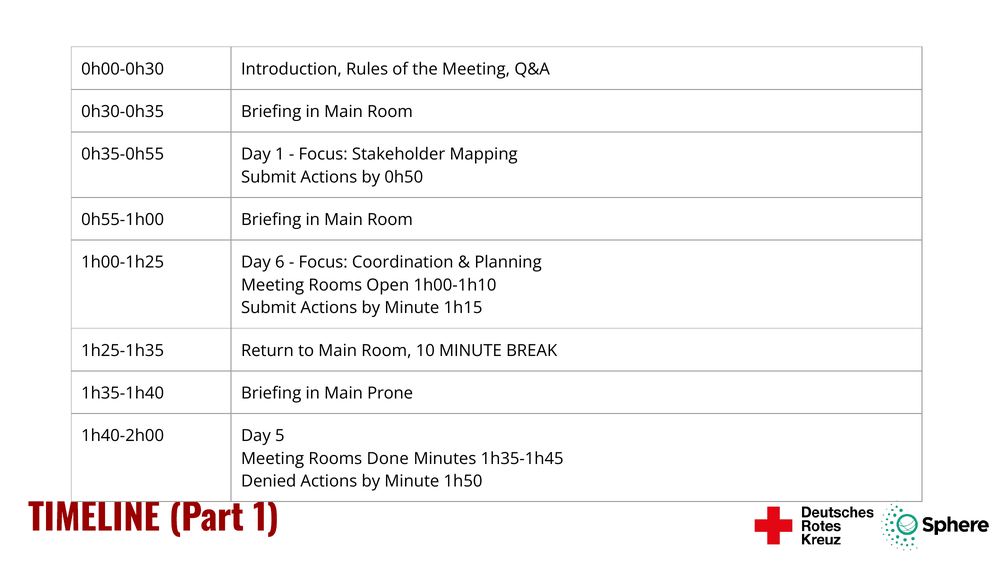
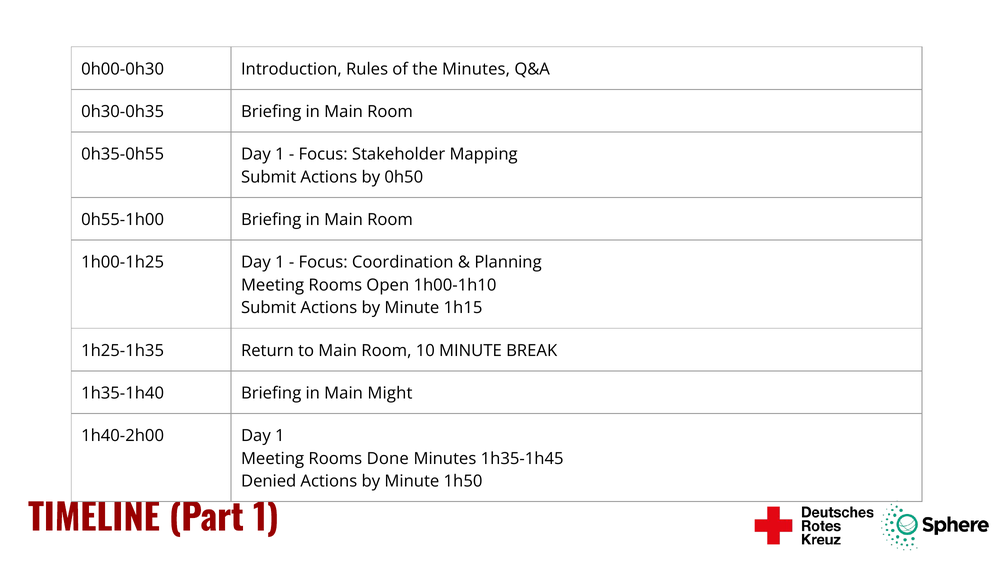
the Meeting: Meeting -> Minutes
1h00-1h25 Day 6: 6 -> 1
Prone: Prone -> Might
1h40-2h00 Day 5: 5 -> 1
